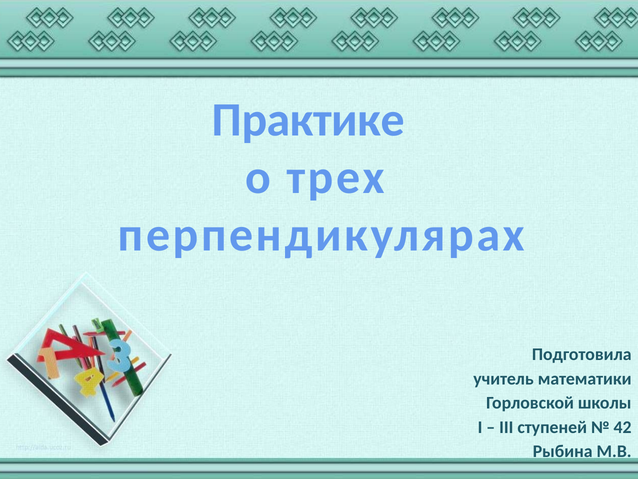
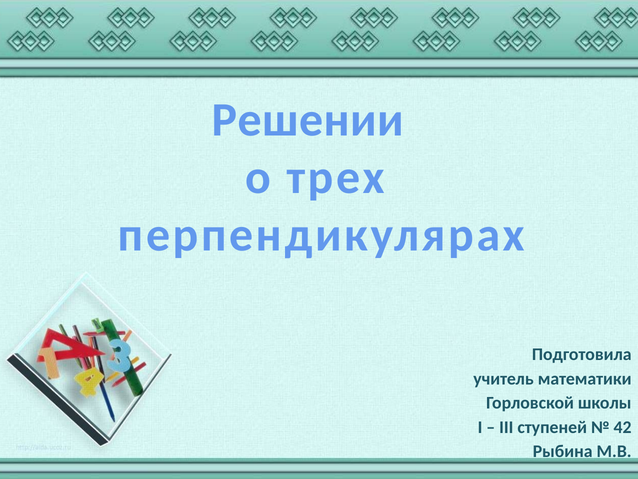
Практике: Практике -> Решении
